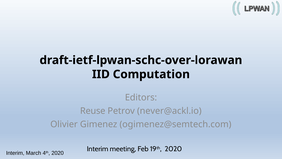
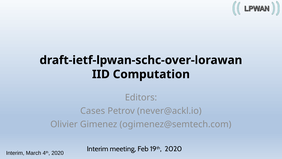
Reuse: Reuse -> Cases
